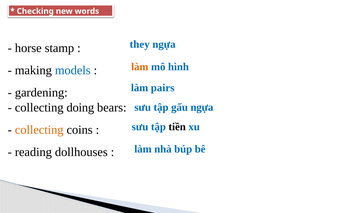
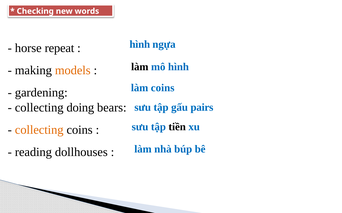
they at (140, 44): they -> hình
stamp: stamp -> repeat
làm at (140, 67) colour: orange -> black
models colour: blue -> orange
làm pairs: pairs -> coins
gấu ngựa: ngựa -> pairs
